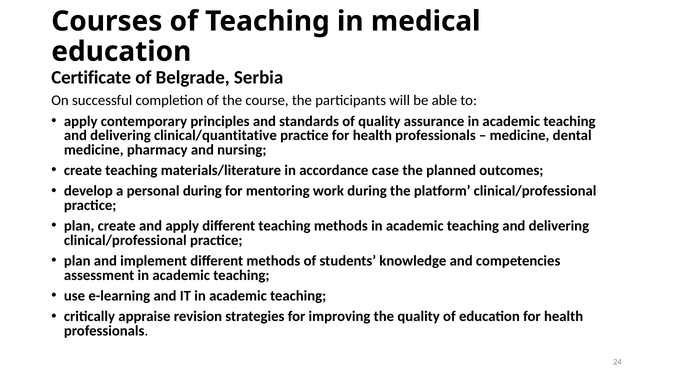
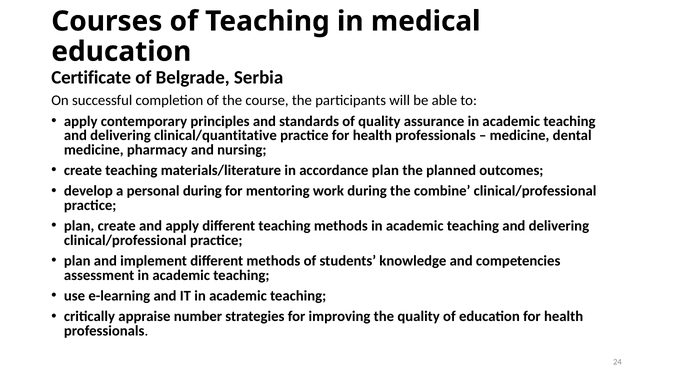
accordance case: case -> plan
platform: platform -> combine
revision: revision -> number
